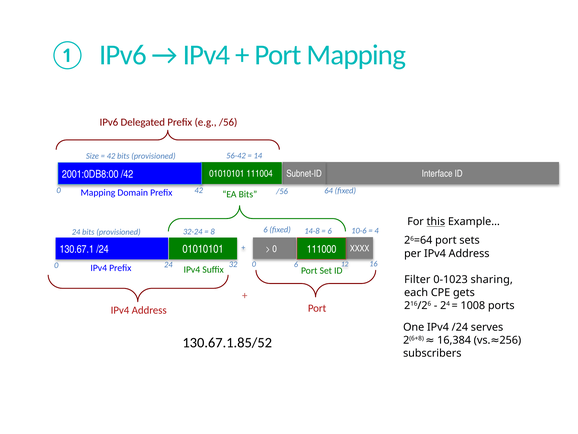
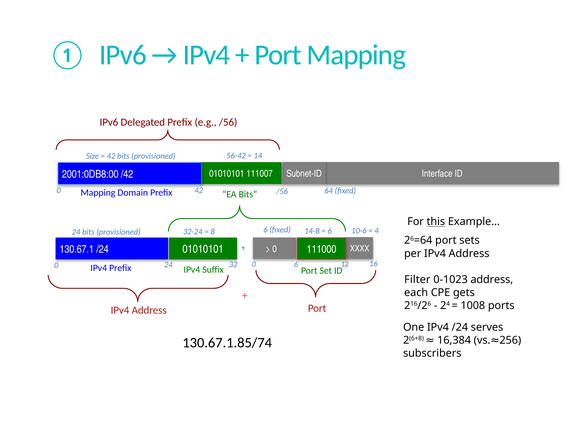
111004: 111004 -> 111007
0-1023 sharing: sharing -> address
130.67.1.85/52: 130.67.1.85/52 -> 130.67.1.85/74
